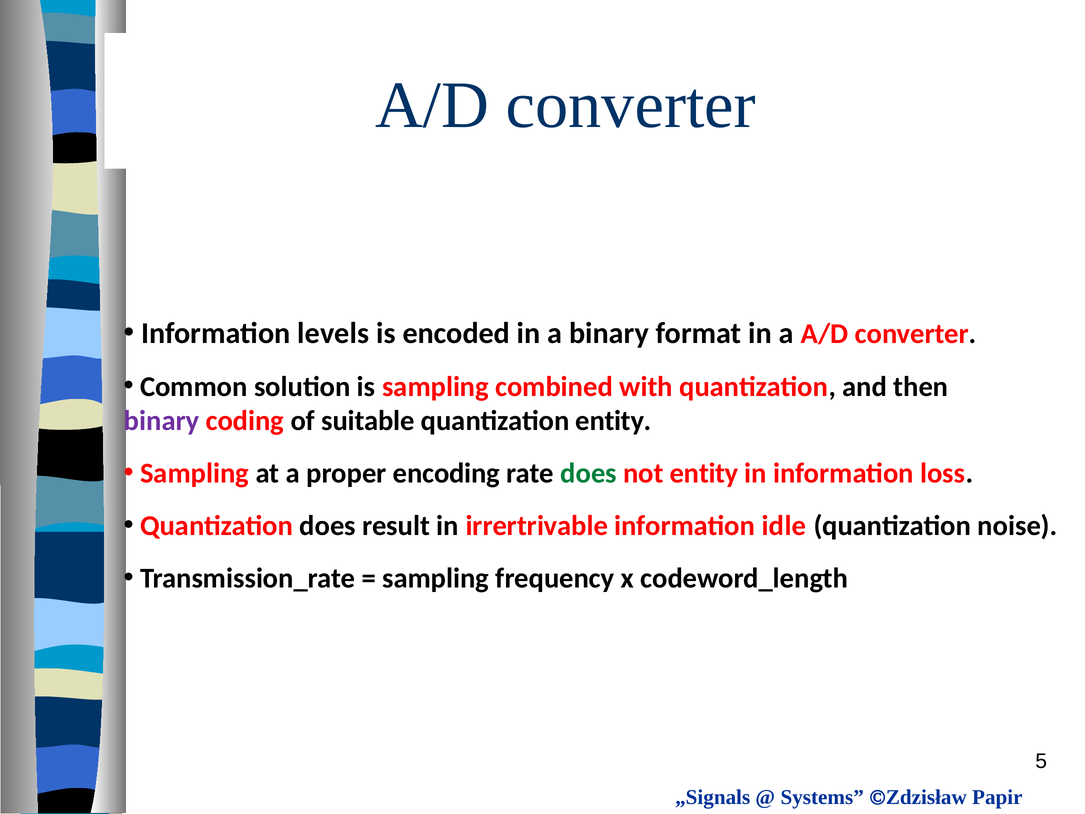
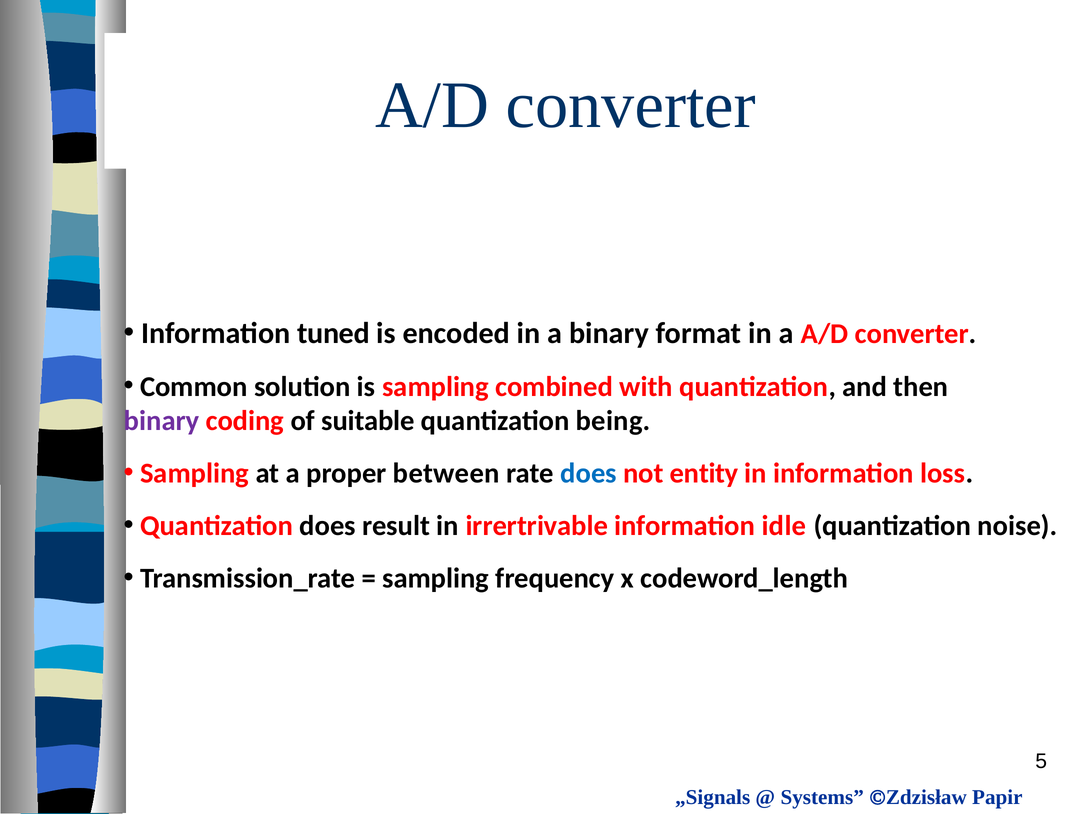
levels: levels -> tuned
quantization entity: entity -> being
encoding: encoding -> between
does at (589, 473) colour: green -> blue
